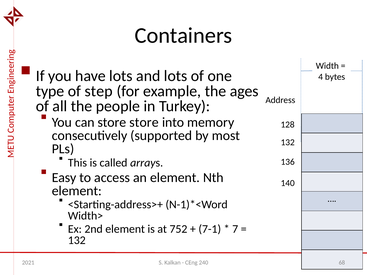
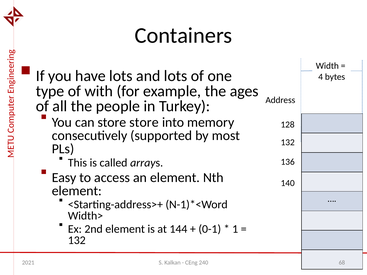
step: step -> with
752: 752 -> 144
7-1: 7-1 -> 0-1
7: 7 -> 1
